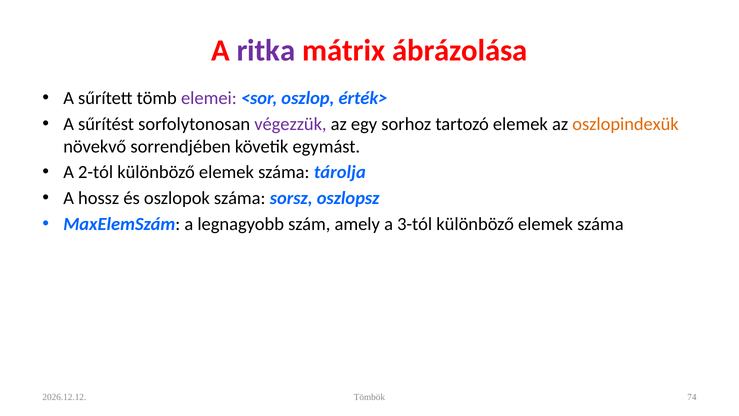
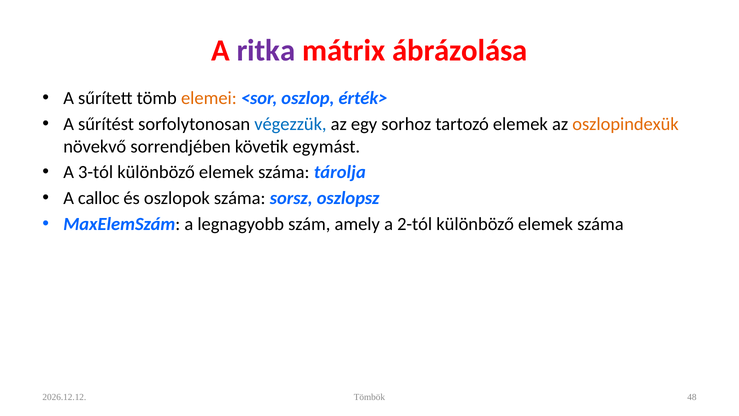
elemei colour: purple -> orange
végezzük colour: purple -> blue
2-tól: 2-tól -> 3-tól
hossz: hossz -> calloc
3-tól: 3-tól -> 2-tól
74: 74 -> 48
